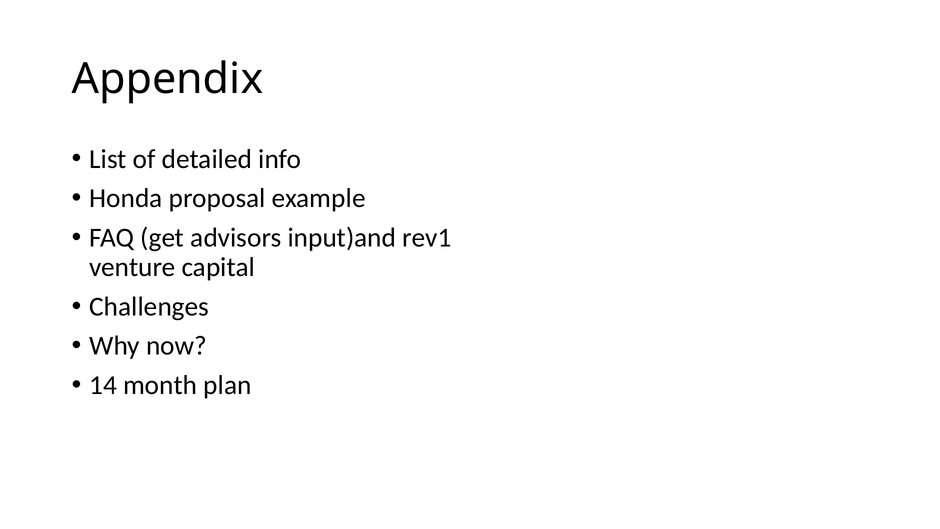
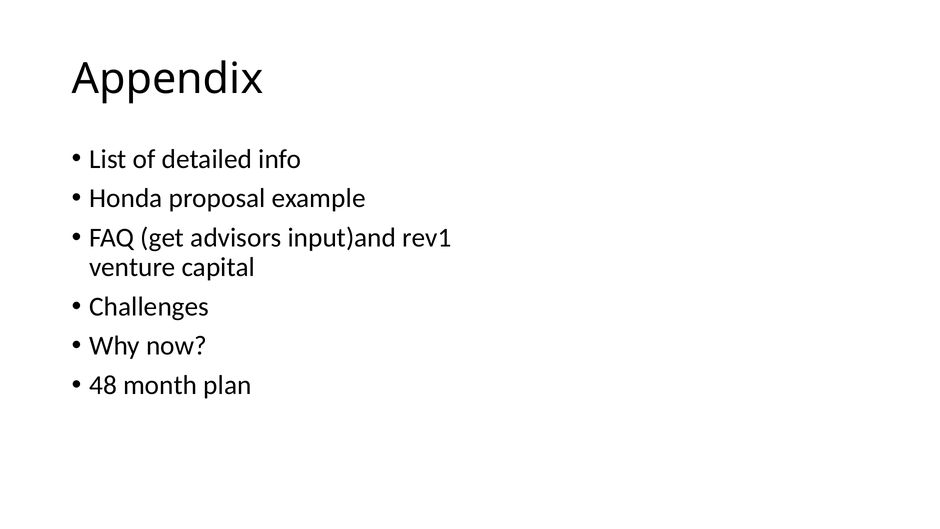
14: 14 -> 48
